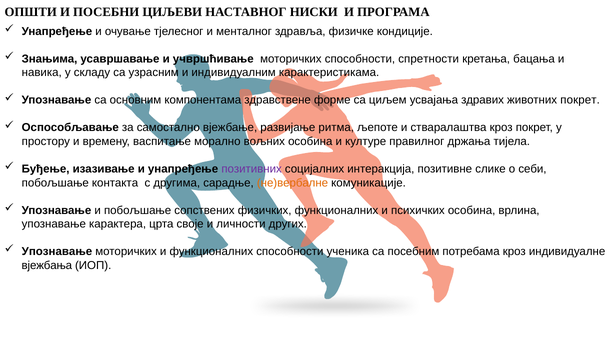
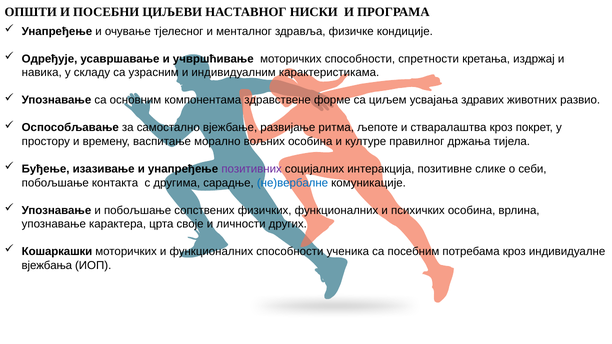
Знањима: Знањима -> Одређује
бацања: бацања -> издржај
животних покрет: покрет -> развио
не)вербалне colour: orange -> blue
Упознавање at (57, 252): Упознавање -> Кошаркашки
